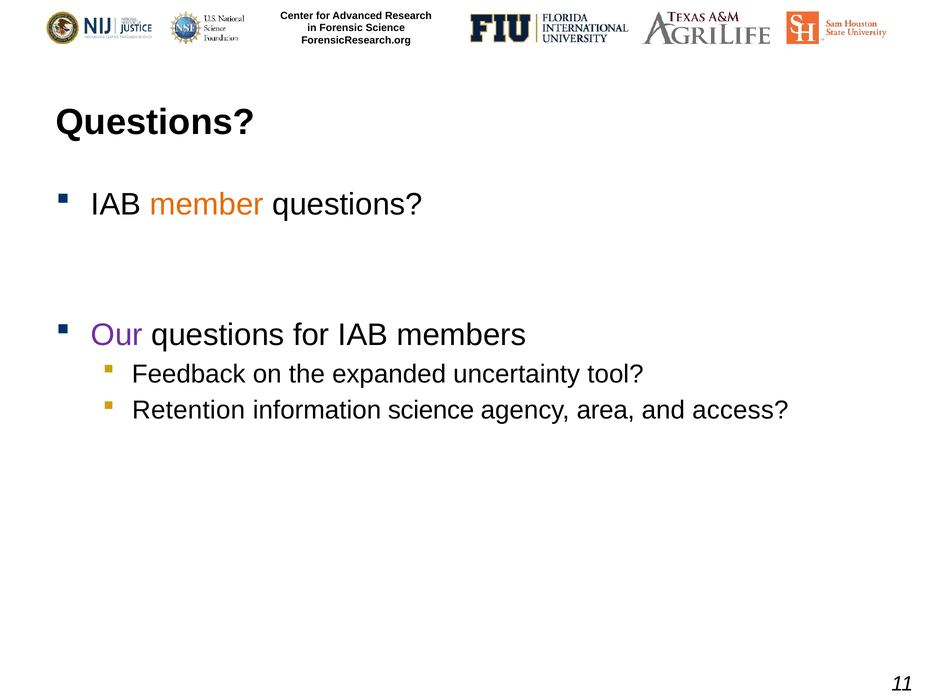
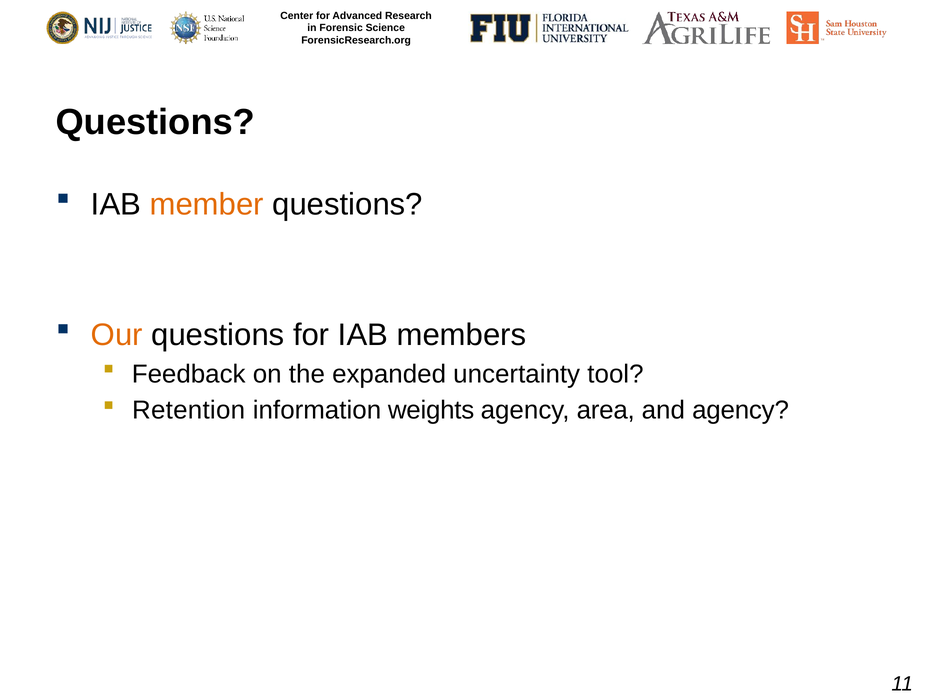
Our colour: purple -> orange
information science: science -> weights
and access: access -> agency
